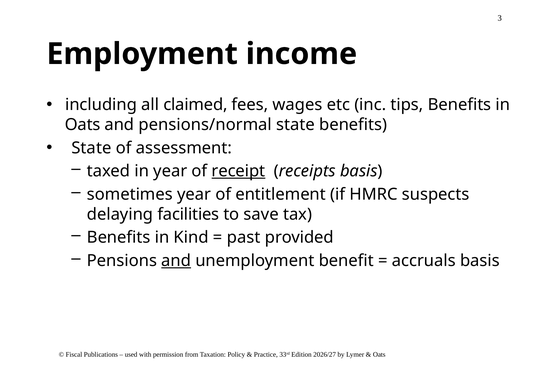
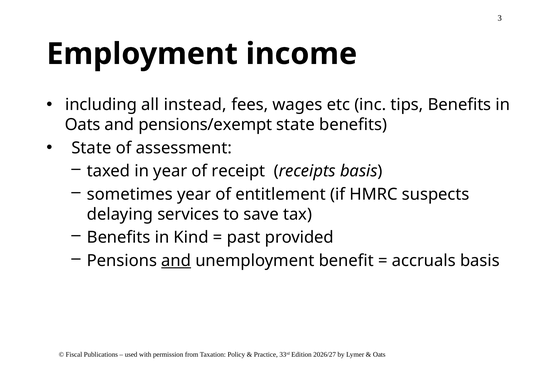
claimed: claimed -> instead
pensions/normal: pensions/normal -> pensions/exempt
receipt underline: present -> none
facilities: facilities -> services
